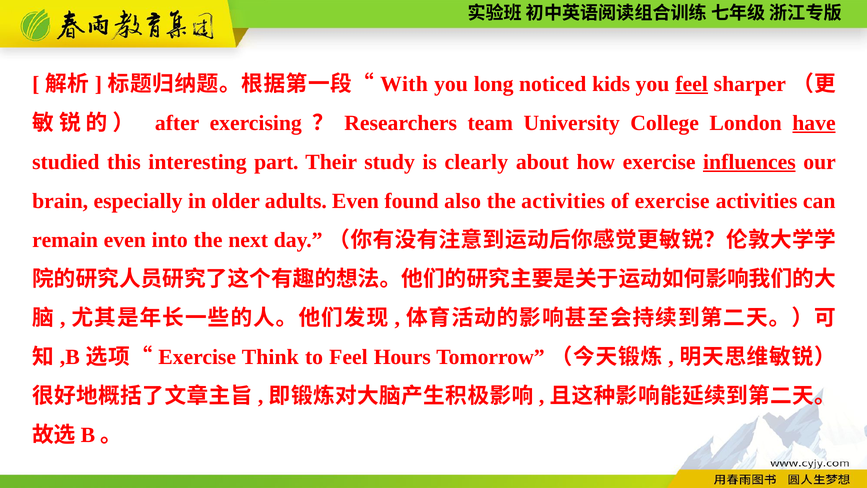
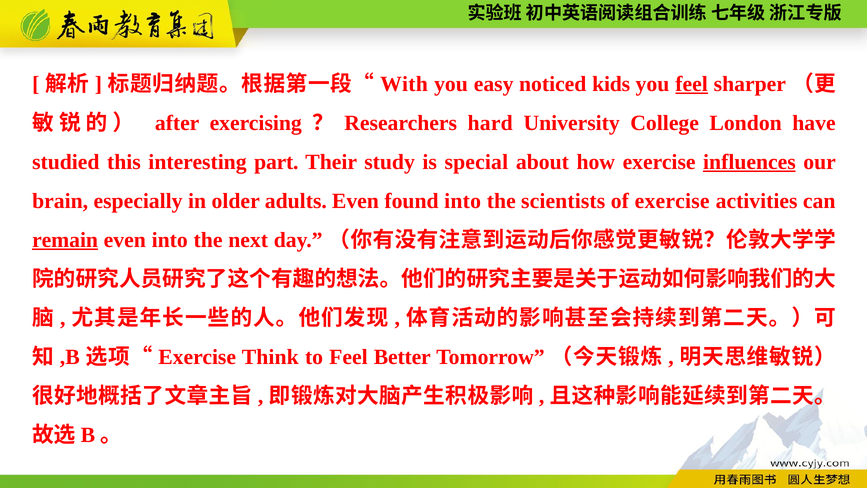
long: long -> easy
team: team -> hard
have underline: present -> none
clearly: clearly -> special
found also: also -> into
the activities: activities -> scientists
remain underline: none -> present
Hours: Hours -> Better
